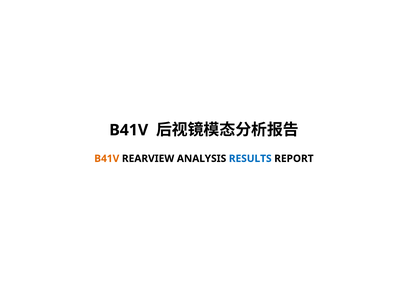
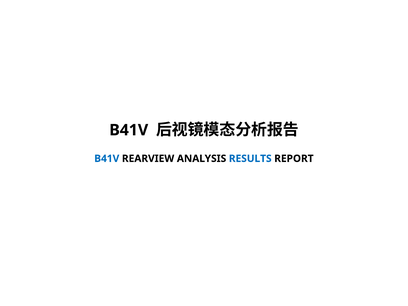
B41V at (107, 159) colour: orange -> blue
